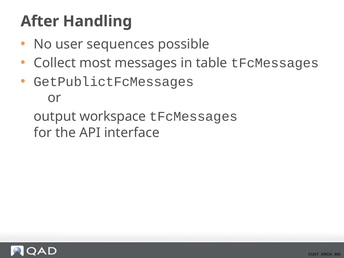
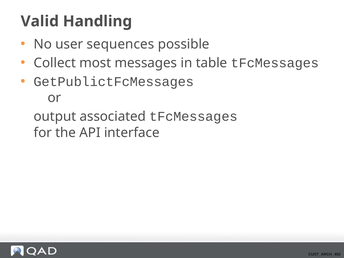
After: After -> Valid
workspace: workspace -> associated
